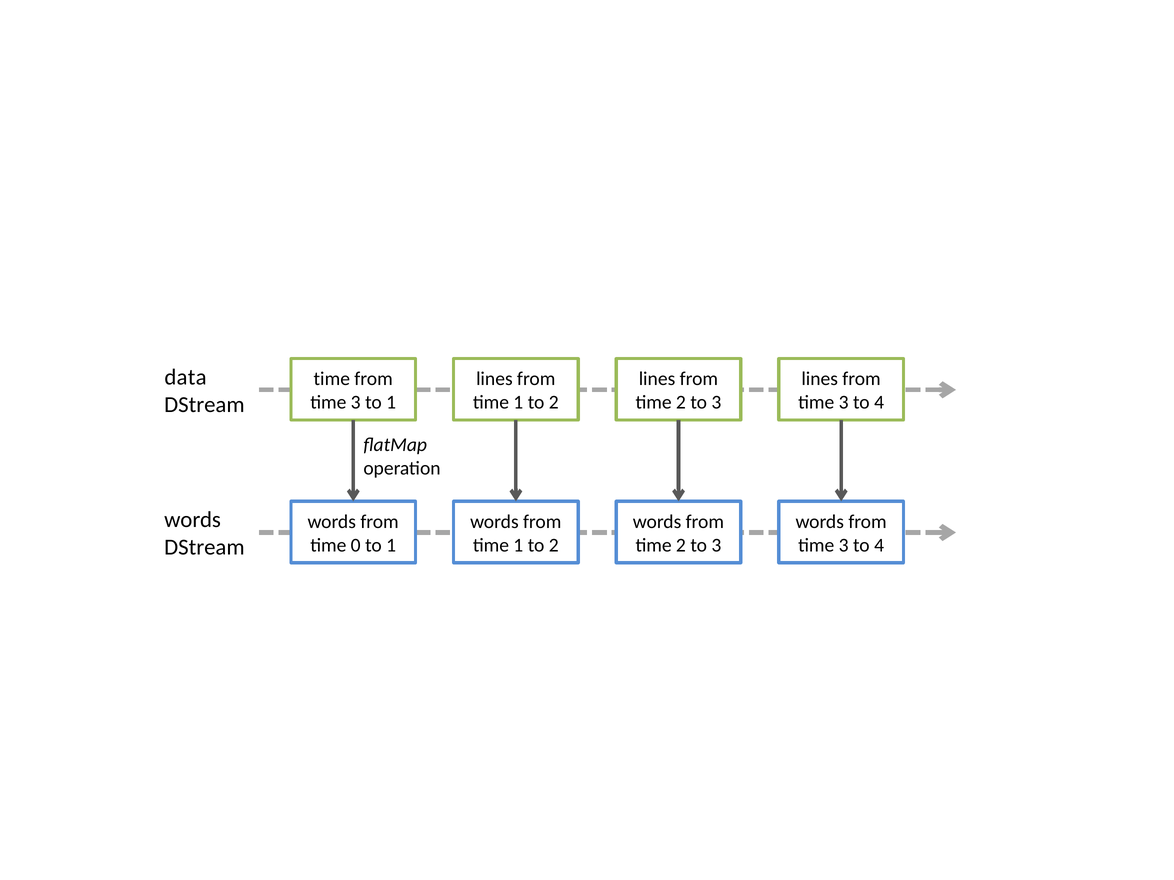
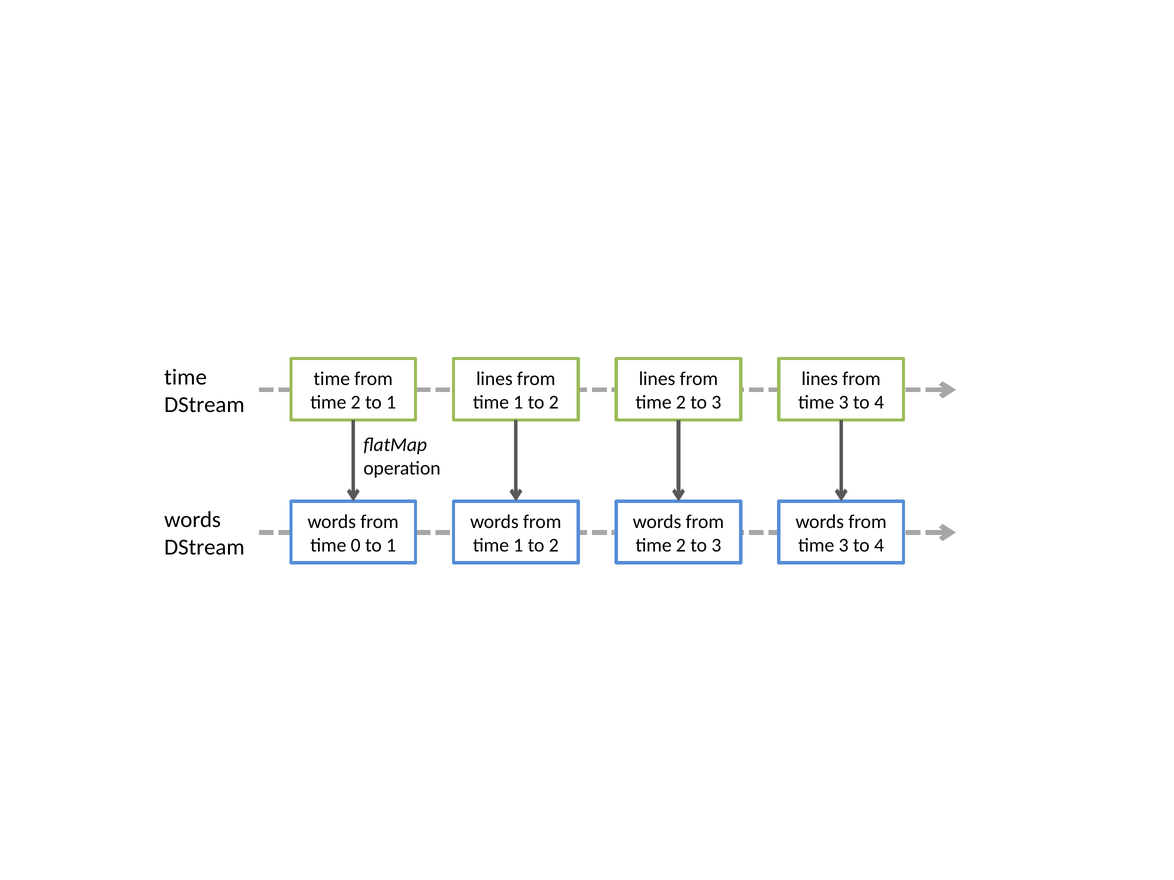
data at (185, 377): data -> time
3 at (356, 403): 3 -> 2
